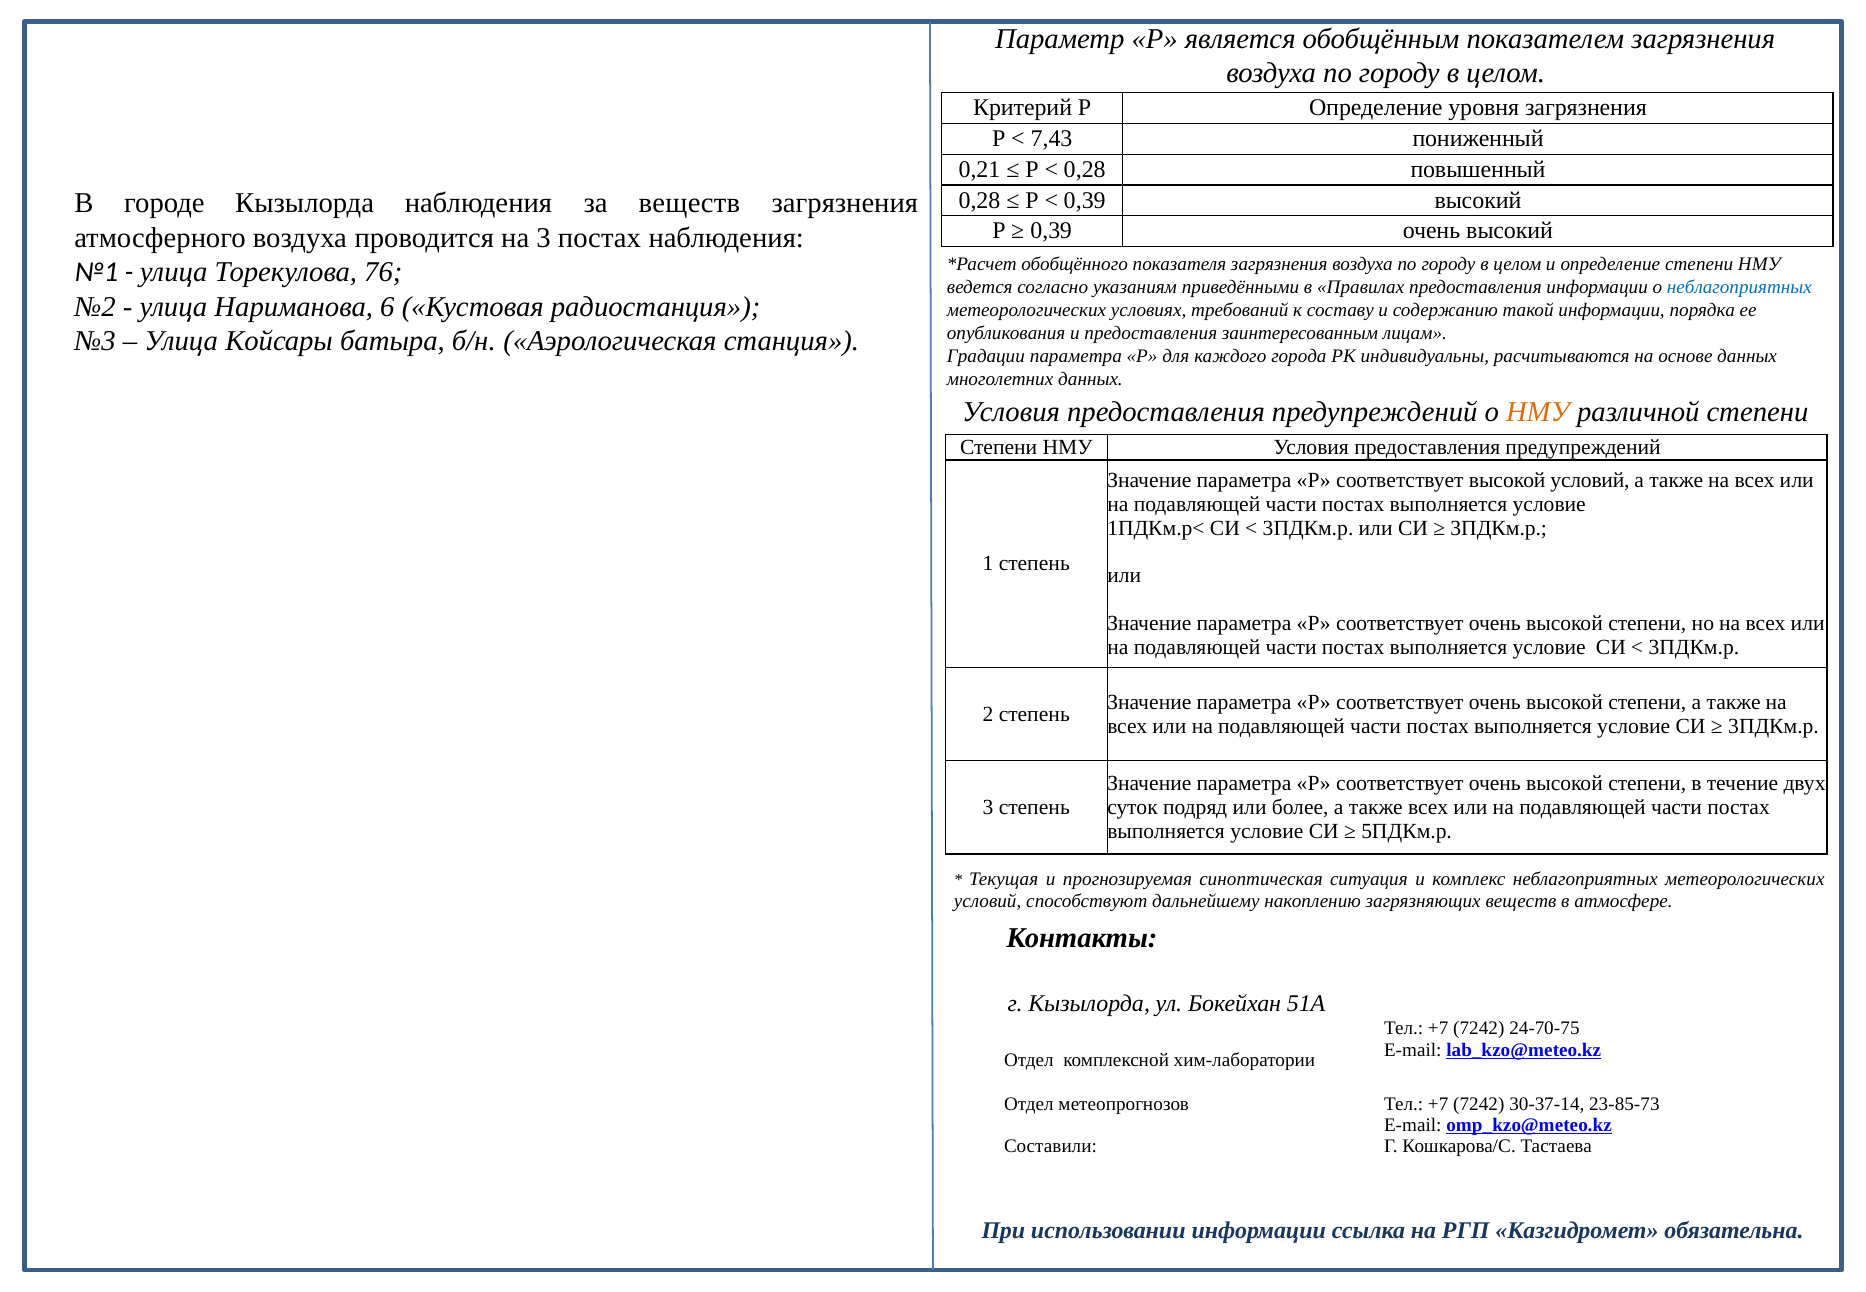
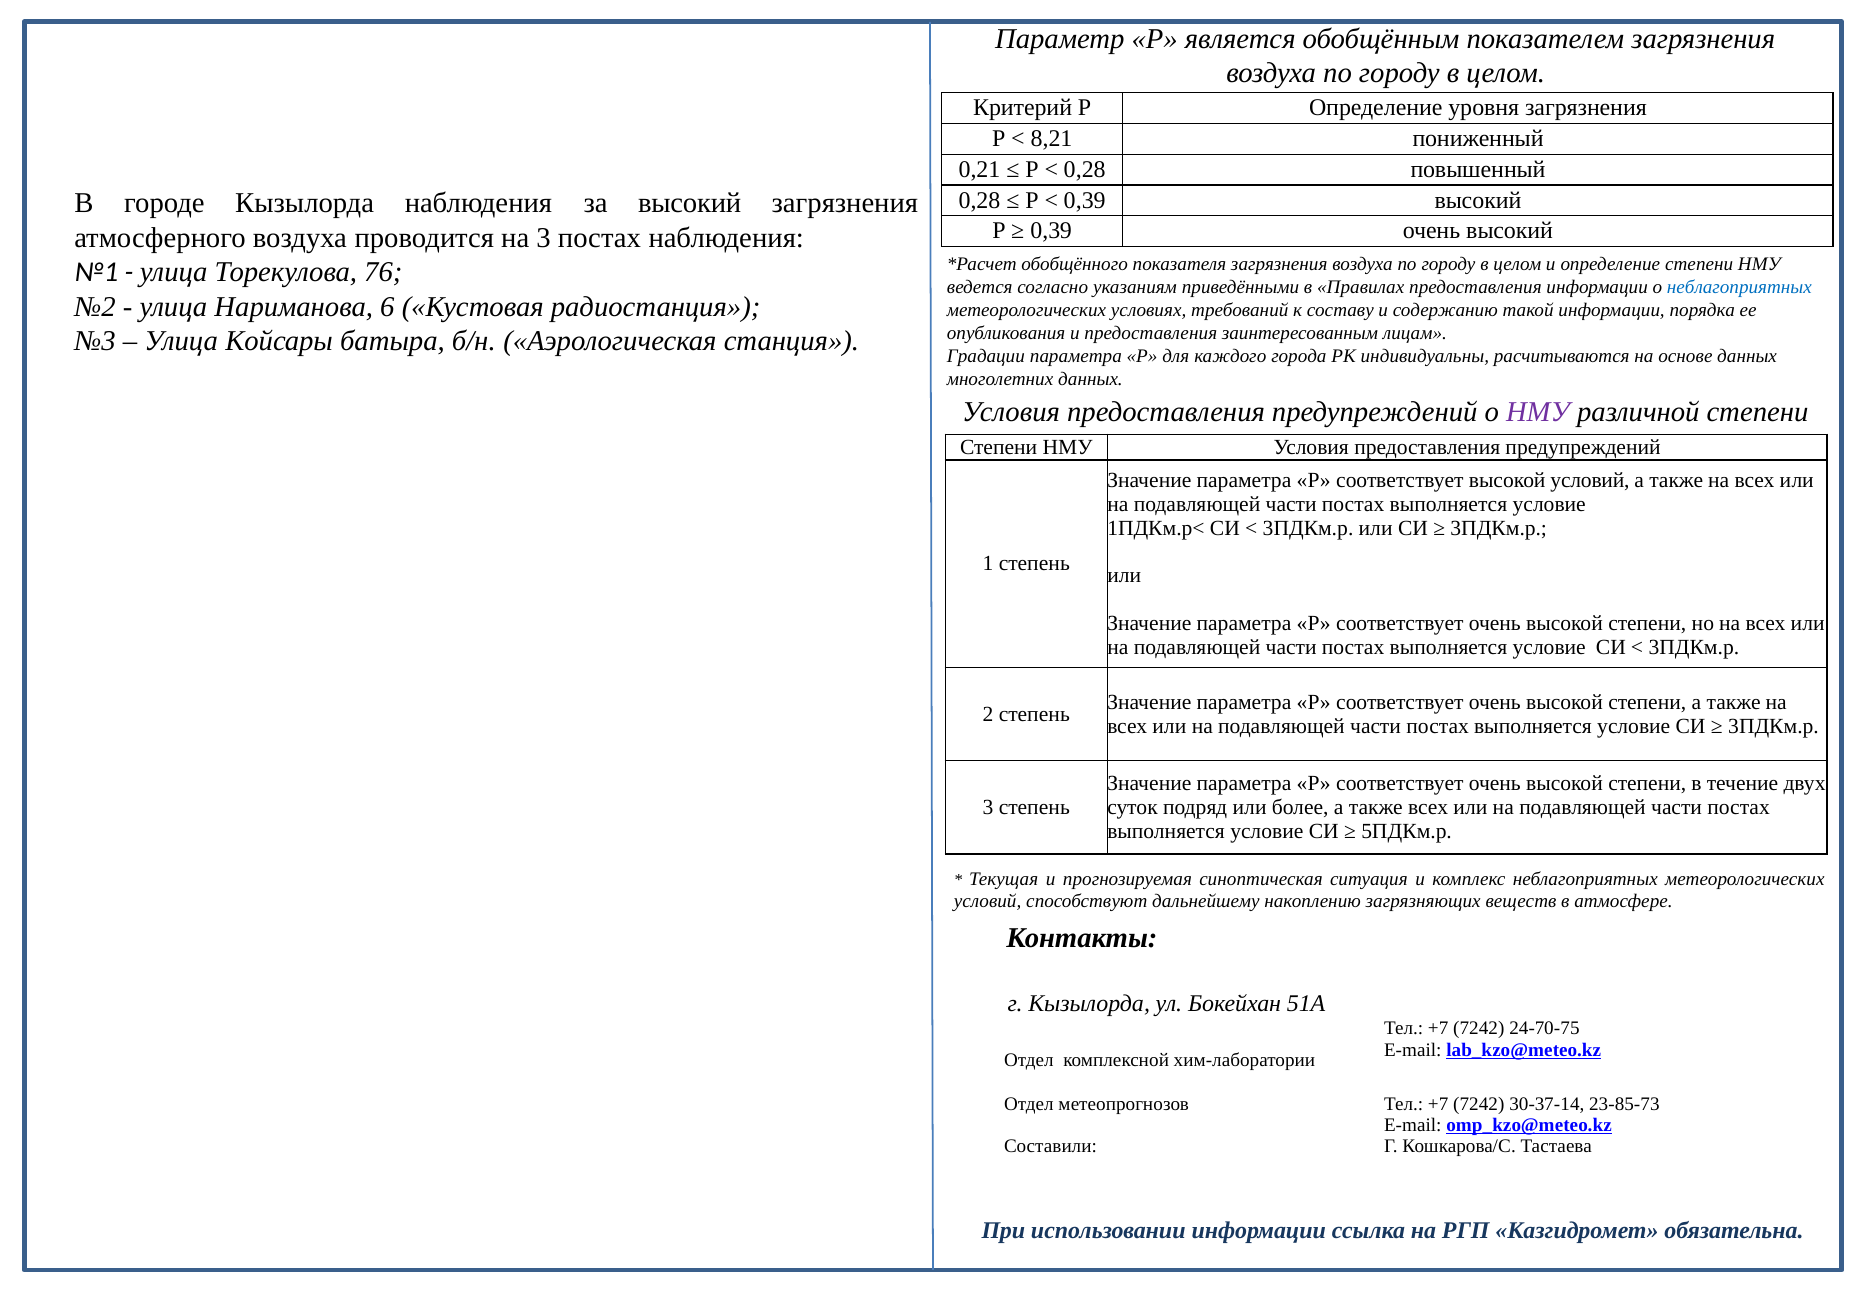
7,43: 7,43 -> 8,21
за веществ: веществ -> высокий
НМУ at (1538, 412) colour: orange -> purple
